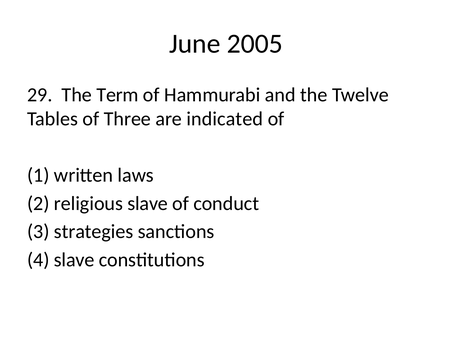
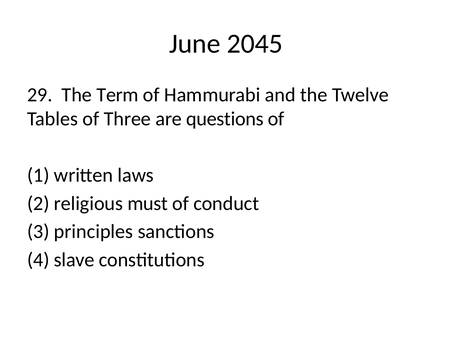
2005: 2005 -> 2045
indicated: indicated -> questions
religious slave: slave -> must
strategies: strategies -> principles
